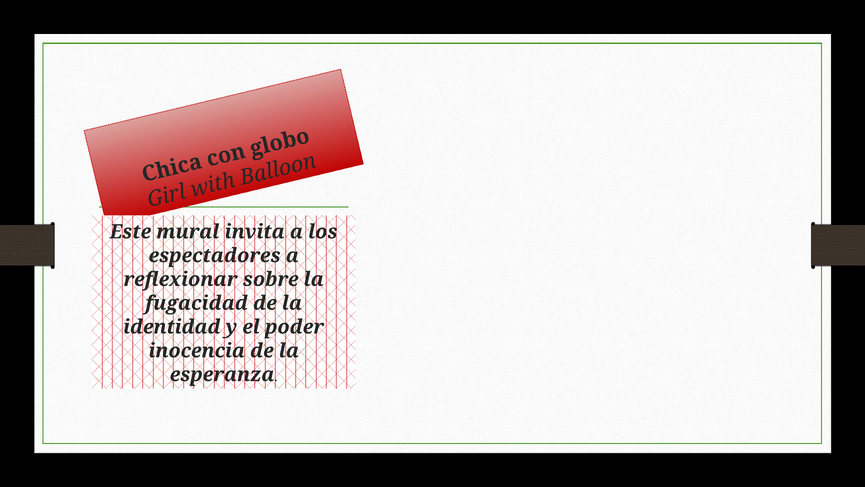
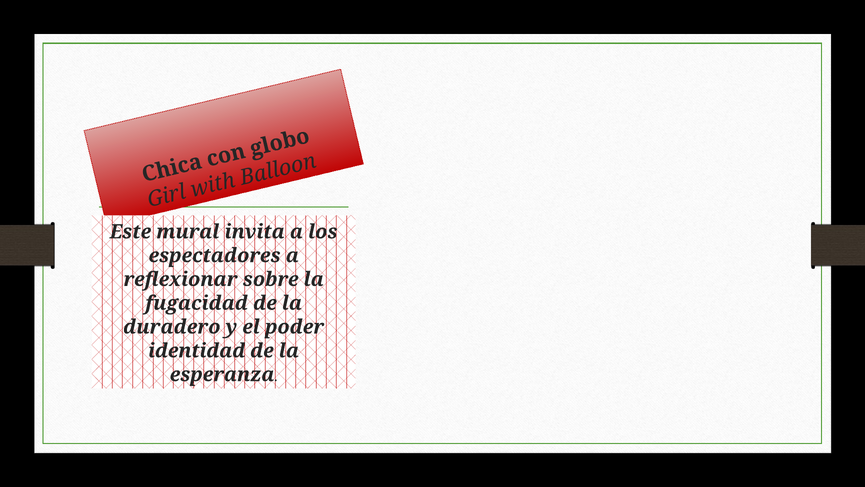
identidad: identidad -> duradero
inocencia: inocencia -> identidad
